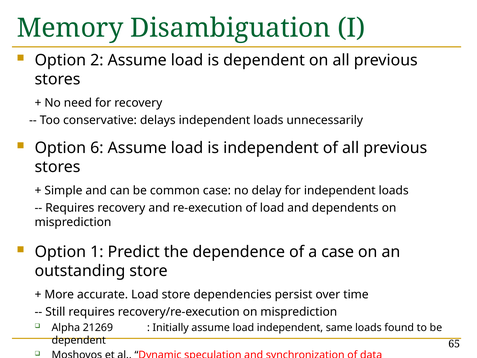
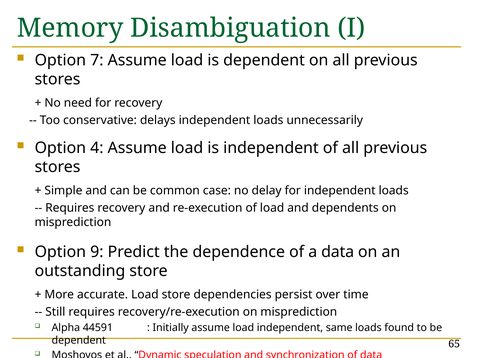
2: 2 -> 7
6: 6 -> 4
1: 1 -> 9
a case: case -> data
21269: 21269 -> 44591
